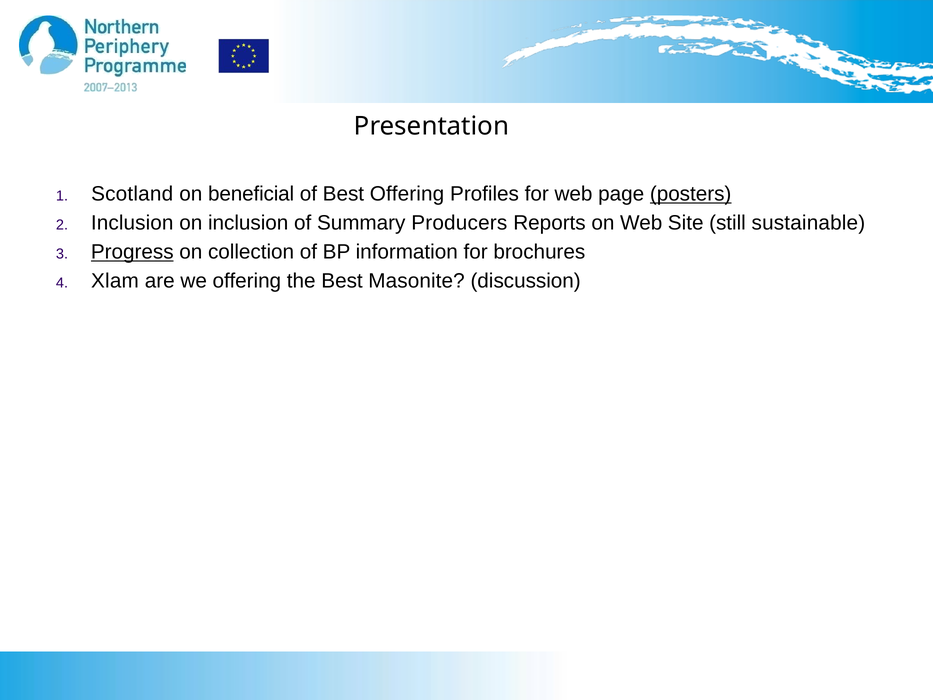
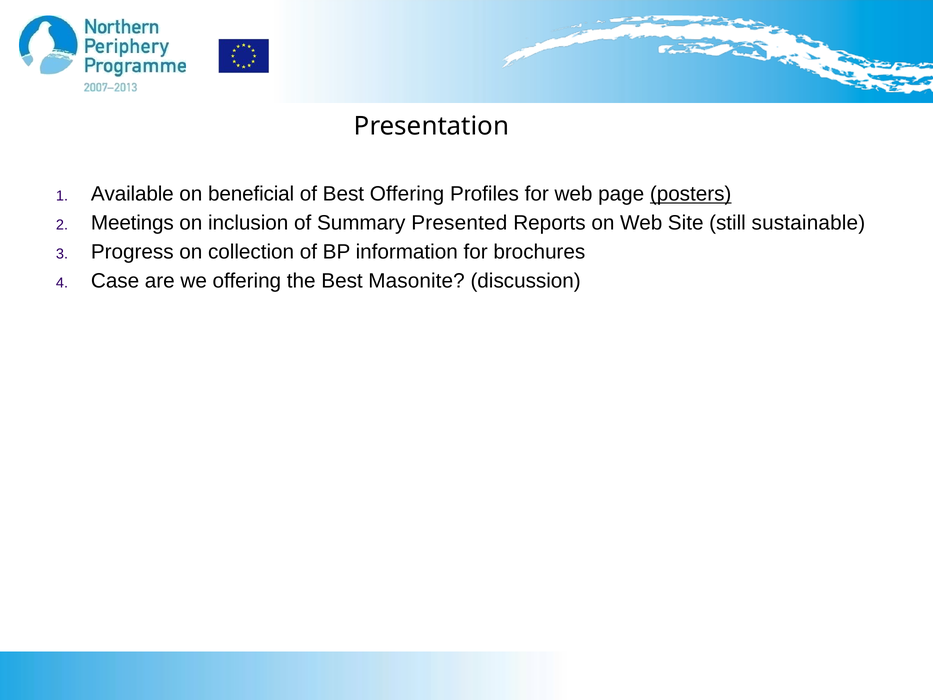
Scotland: Scotland -> Available
Inclusion at (132, 223): Inclusion -> Meetings
Producers: Producers -> Presented
Progress underline: present -> none
Xlam: Xlam -> Case
